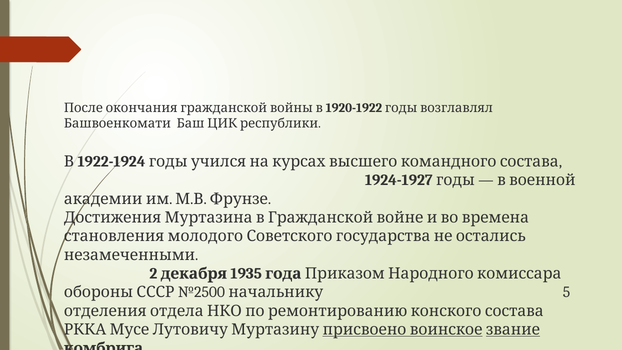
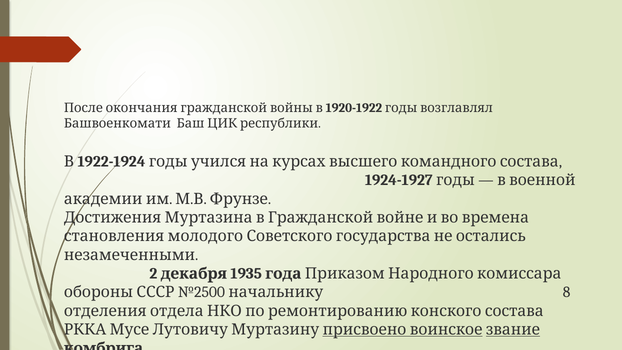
5: 5 -> 8
